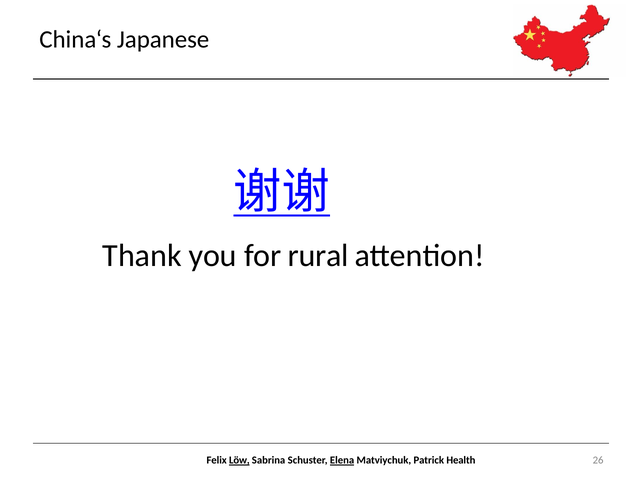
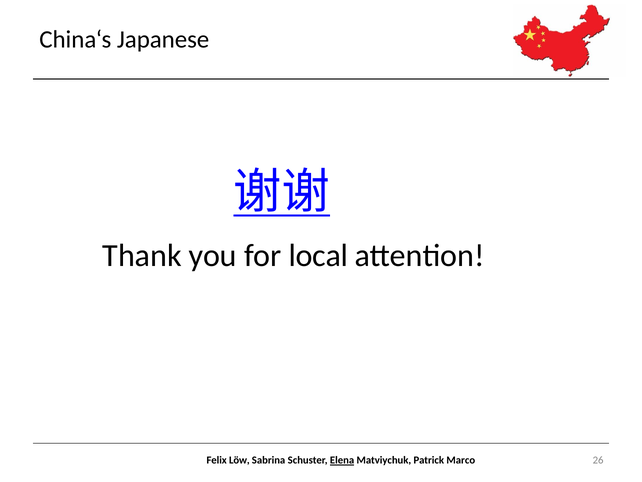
rural: rural -> local
Löw underline: present -> none
Health: Health -> Marco
